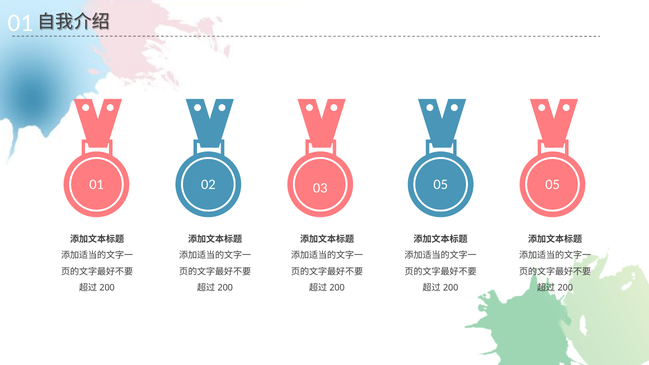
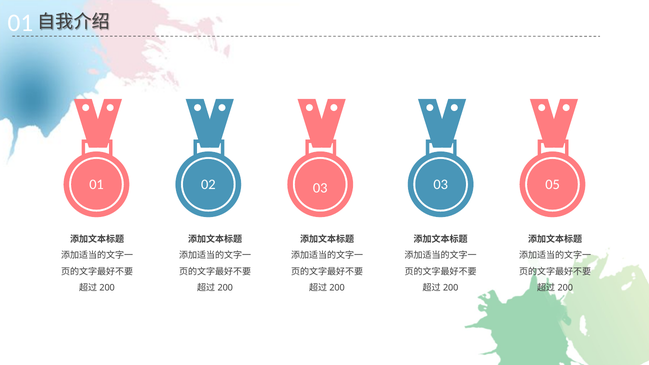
02 05: 05 -> 03
